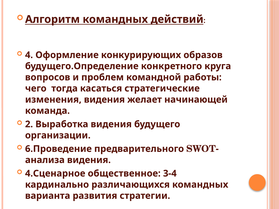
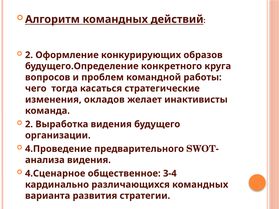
4 at (29, 55): 4 -> 2
изменения видения: видения -> окладов
начинающей: начинающей -> инактивисты
6.Проведение: 6.Проведение -> 4.Проведение
